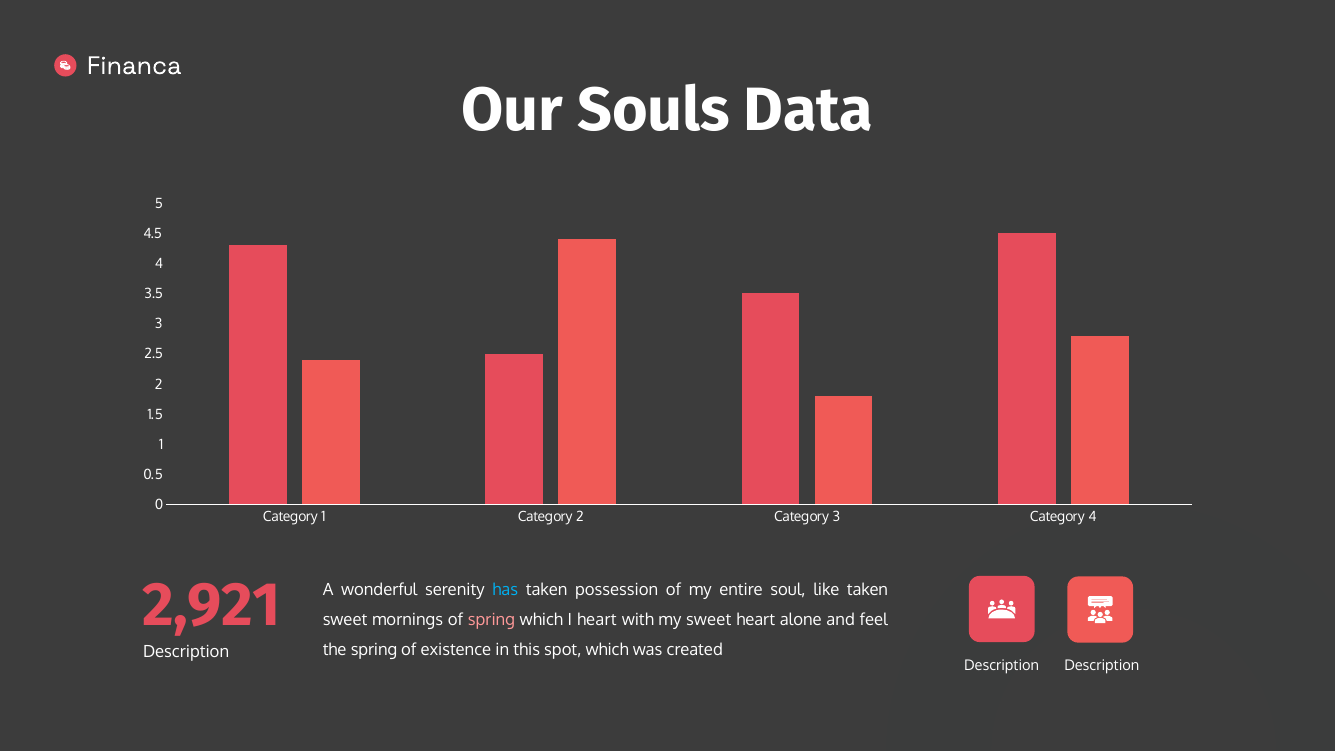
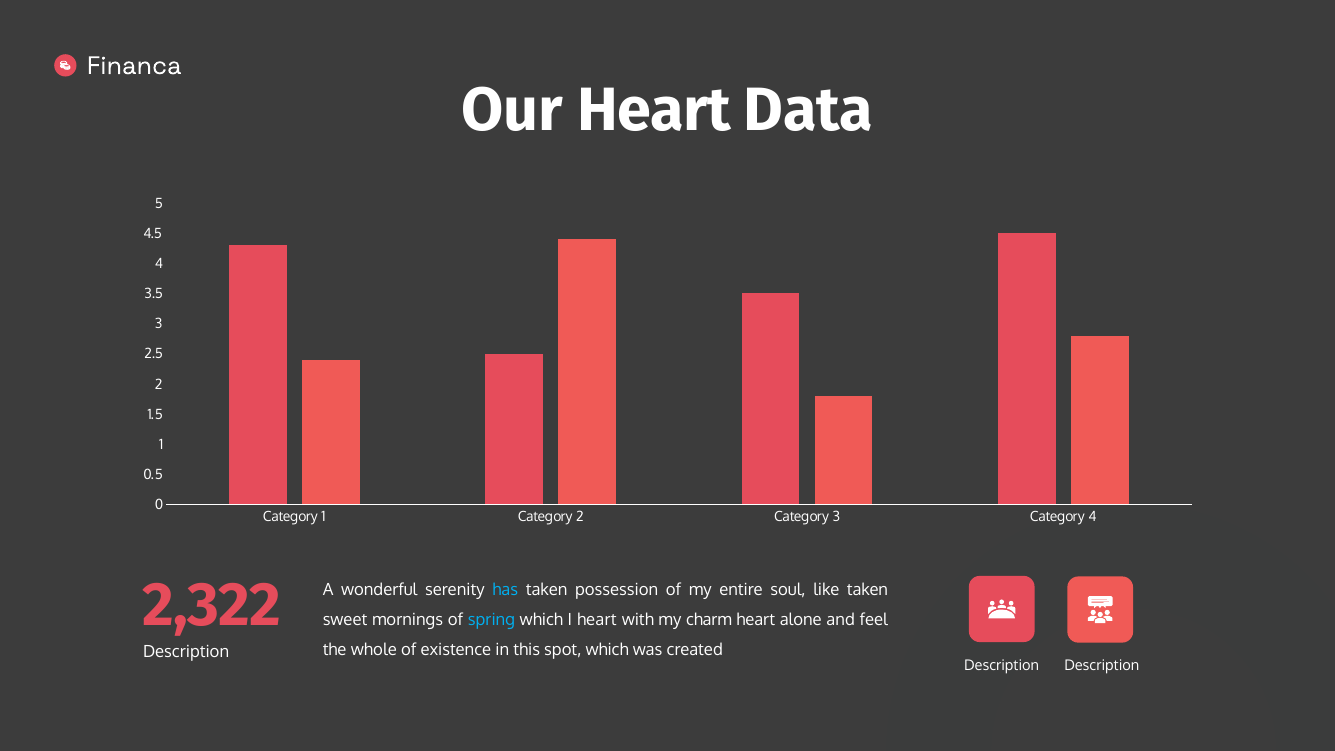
Our Souls: Souls -> Heart
2,921: 2,921 -> 2,322
spring at (491, 620) colour: pink -> light blue
my sweet: sweet -> charm
the spring: spring -> whole
